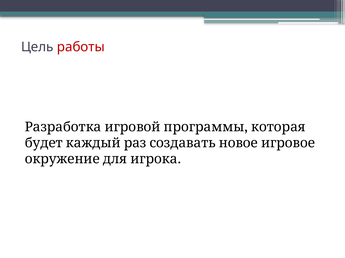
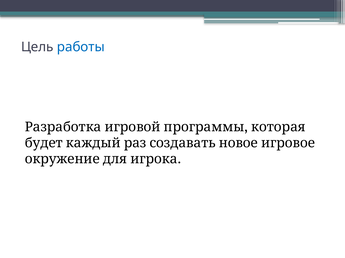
работы colour: red -> blue
